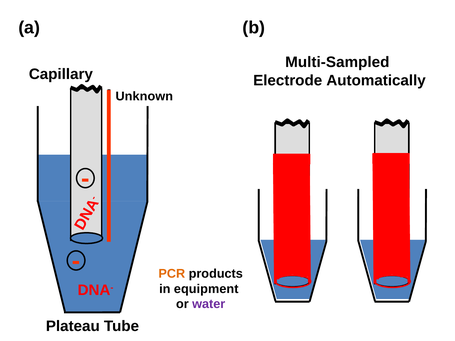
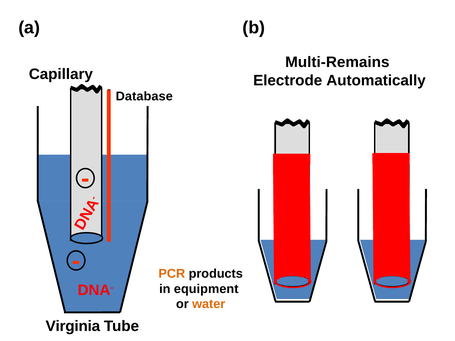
Multi-Sampled: Multi-Sampled -> Multi-Remains
Unknown: Unknown -> Database
water colour: purple -> orange
Plateau: Plateau -> Virginia
